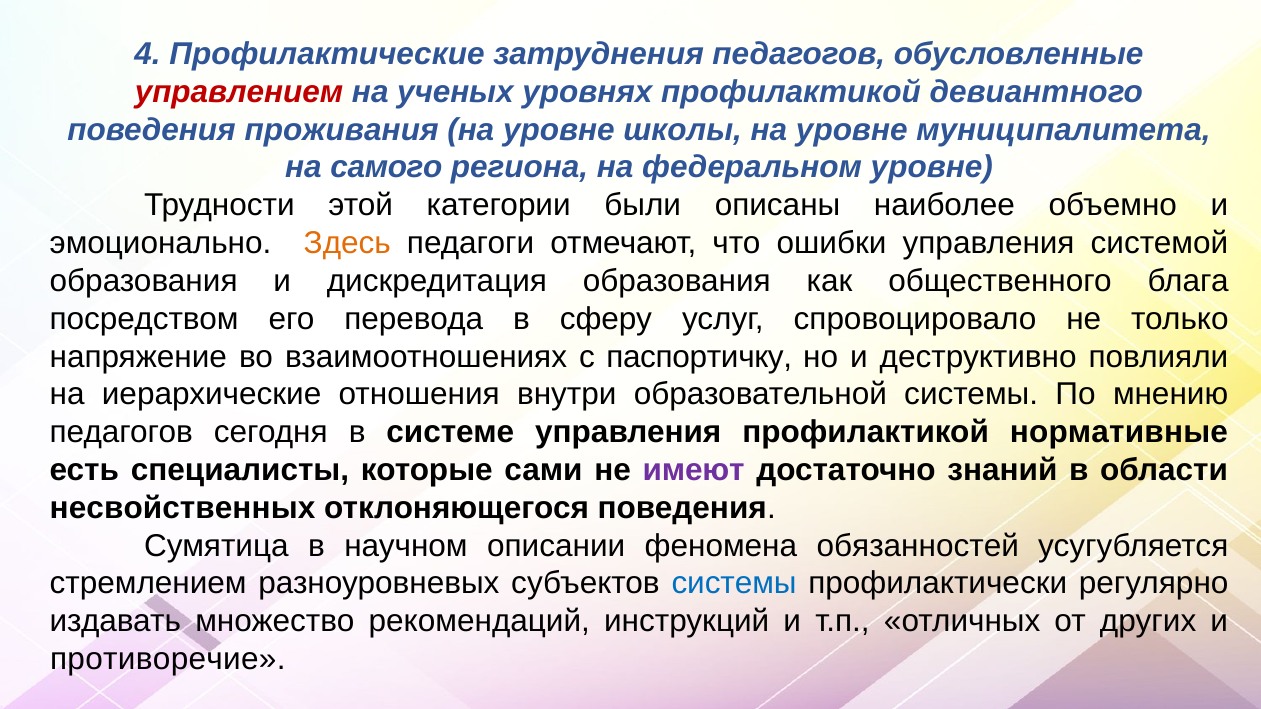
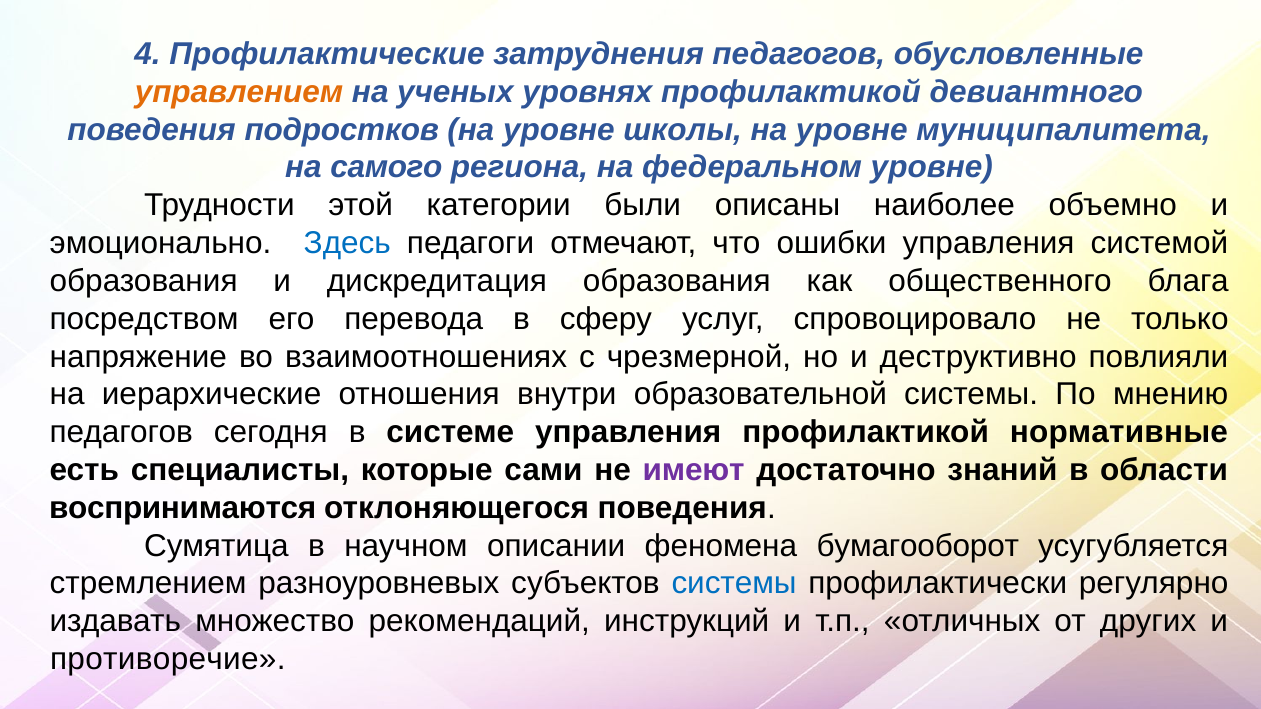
управлением colour: red -> orange
проживания: проживания -> подростков
Здесь colour: orange -> blue
паспортичку: паспортичку -> чрезмерной
несвойственных: несвойственных -> воспринимаются
обязанностей: обязанностей -> бумагооборот
